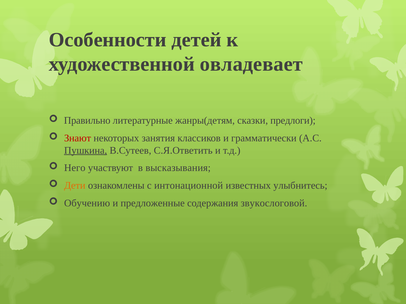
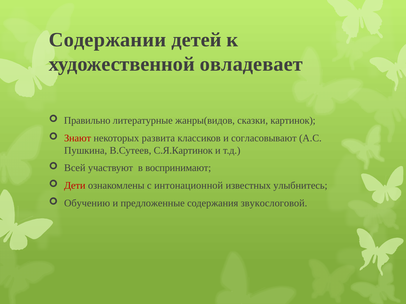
Особенности: Особенности -> Содержании
жанры(детям: жанры(детям -> жанры(видов
предлоги: предлоги -> картинок
занятия: занятия -> развита
грамматически: грамматически -> согласовывают
Пушкина underline: present -> none
С.Я.Ответить: С.Я.Ответить -> С.Я.Картинок
Него: Него -> Всей
высказывания: высказывания -> воспринимают
Дети colour: orange -> red
